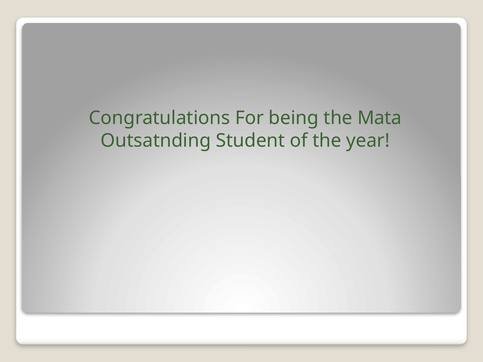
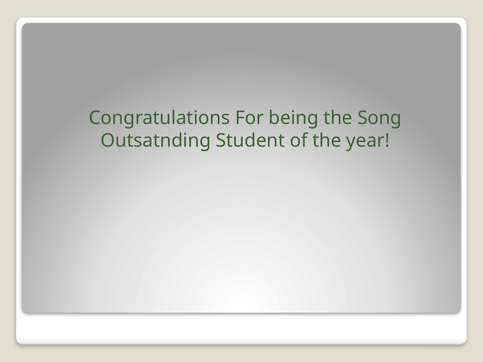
Mata: Mata -> Song
